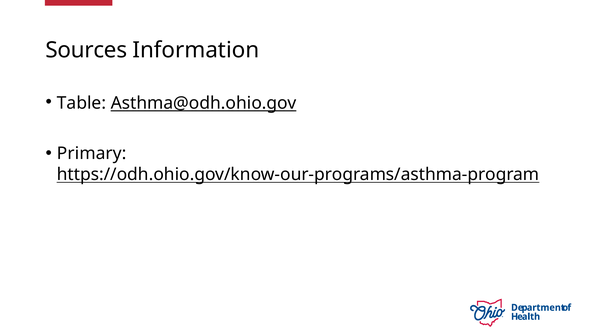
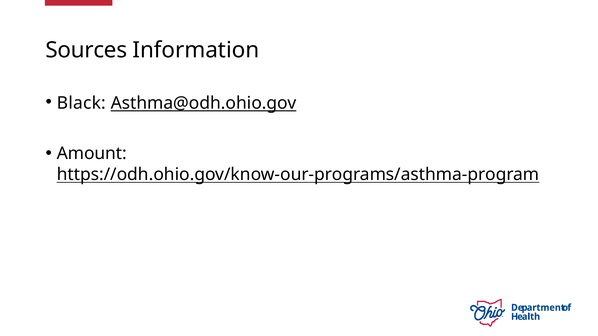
Table: Table -> Black
Primary: Primary -> Amount
